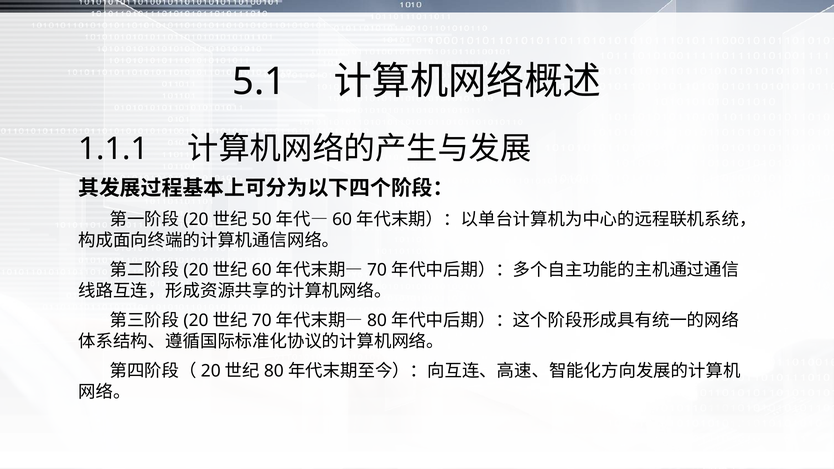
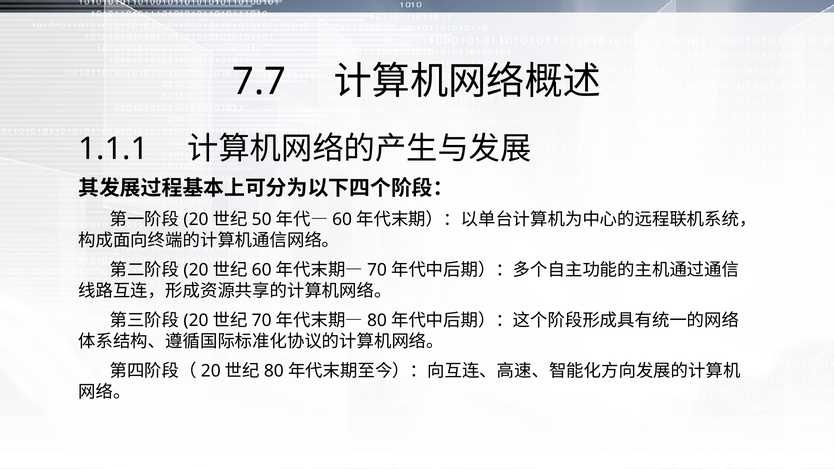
5.1: 5.1 -> 7.7
